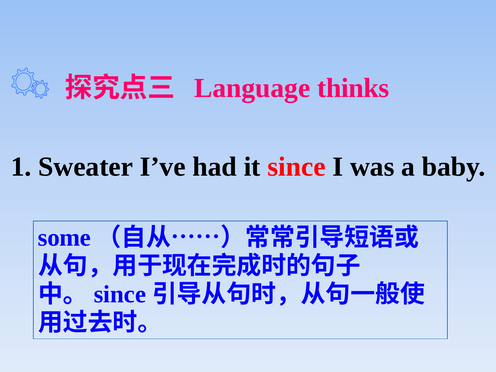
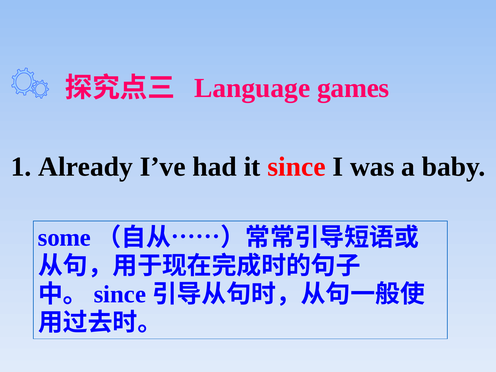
thinks: thinks -> games
Sweater: Sweater -> Already
